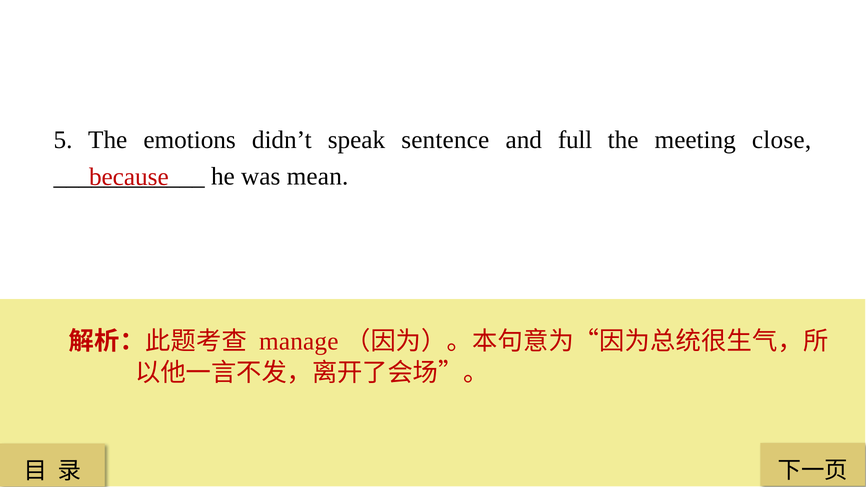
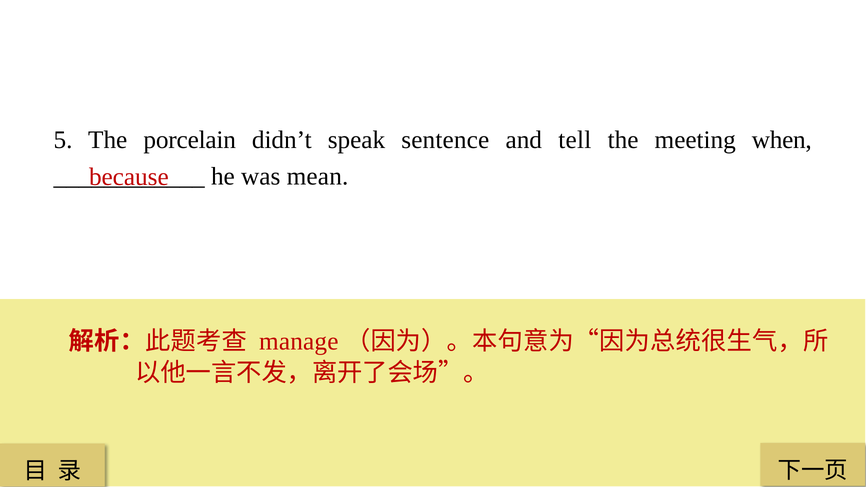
emotions: emotions -> porcelain
full: full -> tell
close: close -> when
